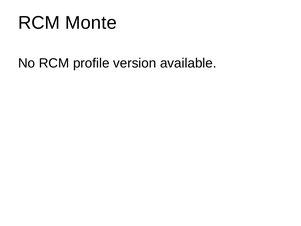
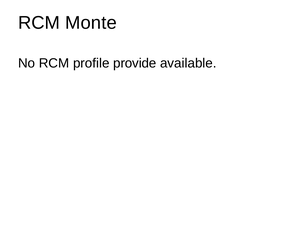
version: version -> provide
